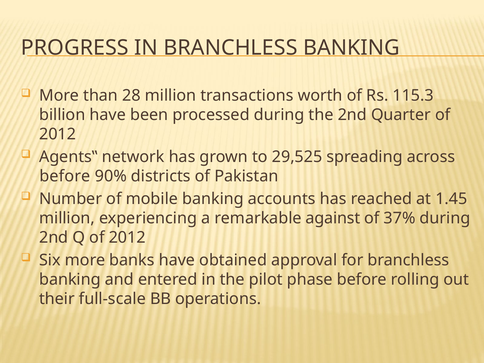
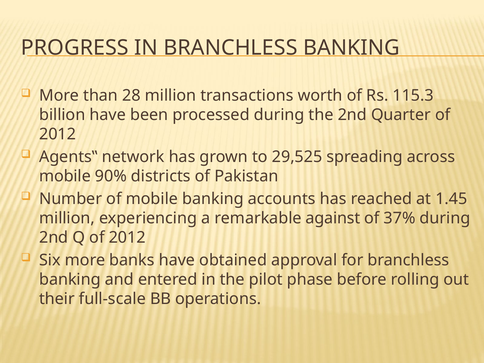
before at (65, 176): before -> mobile
